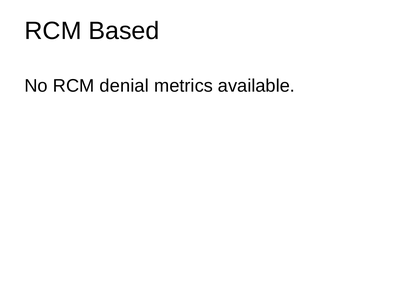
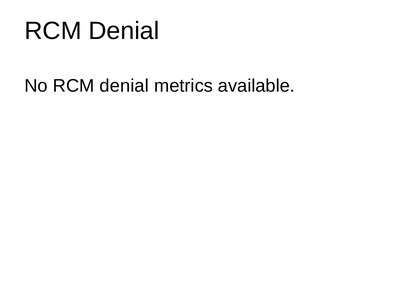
Based at (124, 31): Based -> Denial
